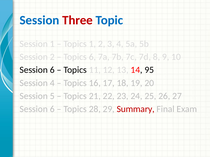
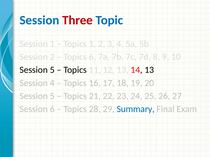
6 at (52, 70): 6 -> 5
14 95: 95 -> 13
Summary colour: red -> blue
